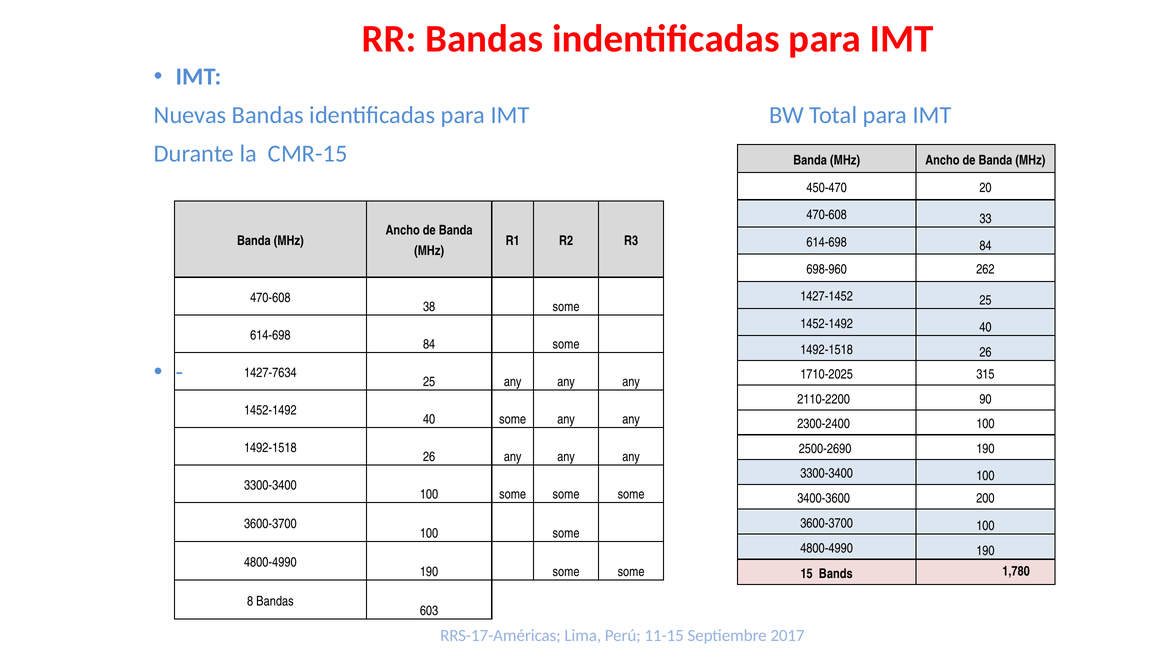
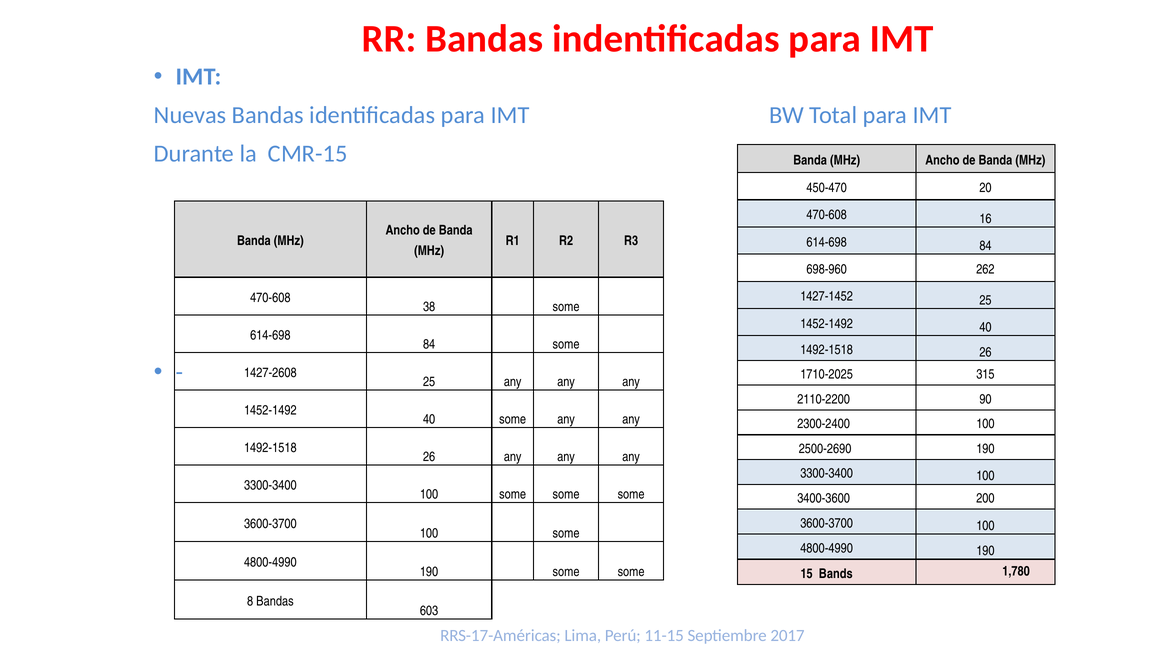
33: 33 -> 16
1427-7634: 1427-7634 -> 1427-2608
